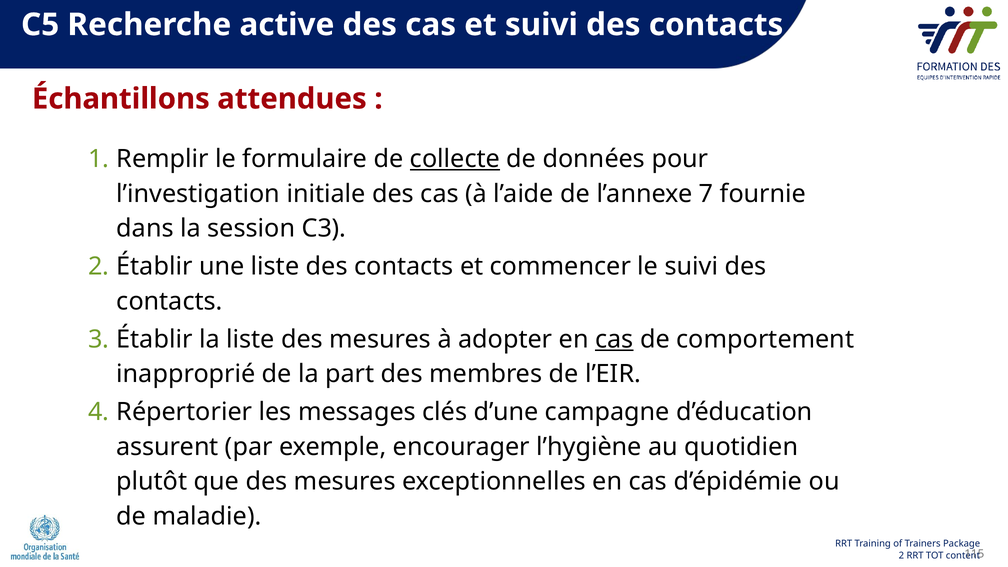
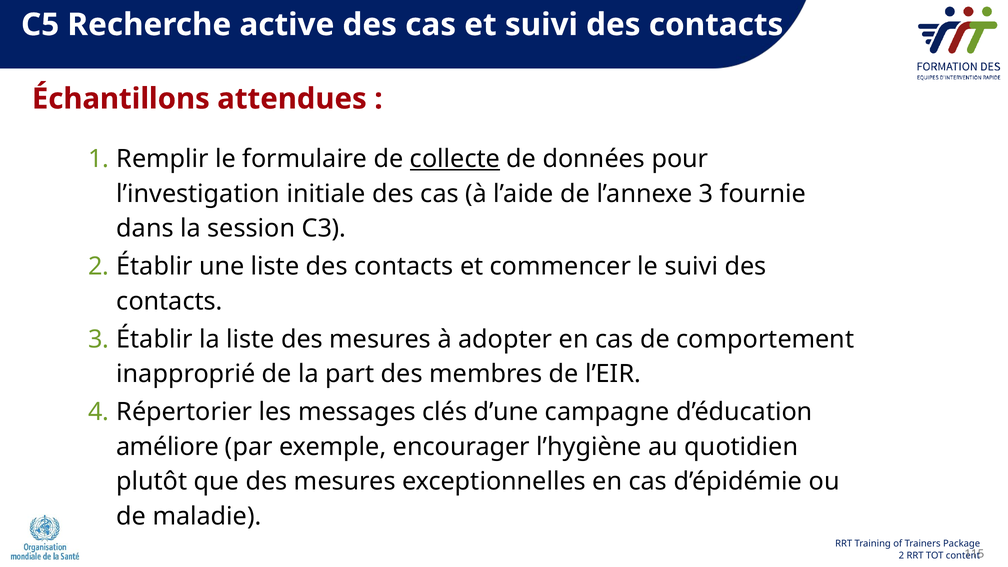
l’annexe 7: 7 -> 3
cas at (614, 339) underline: present -> none
assurent: assurent -> améliore
